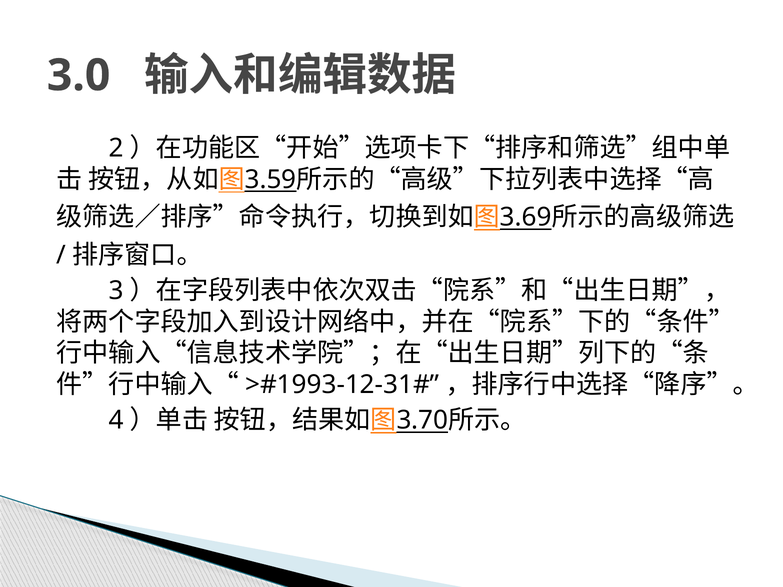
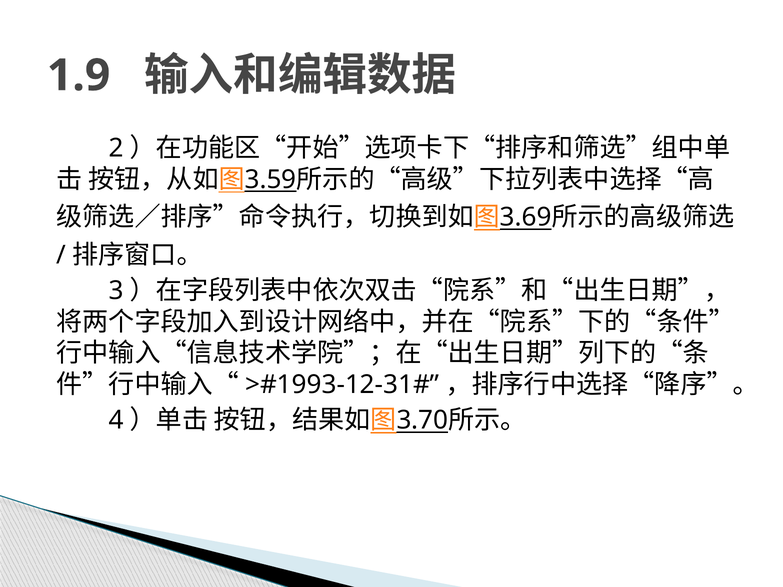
3.0: 3.0 -> 1.9
